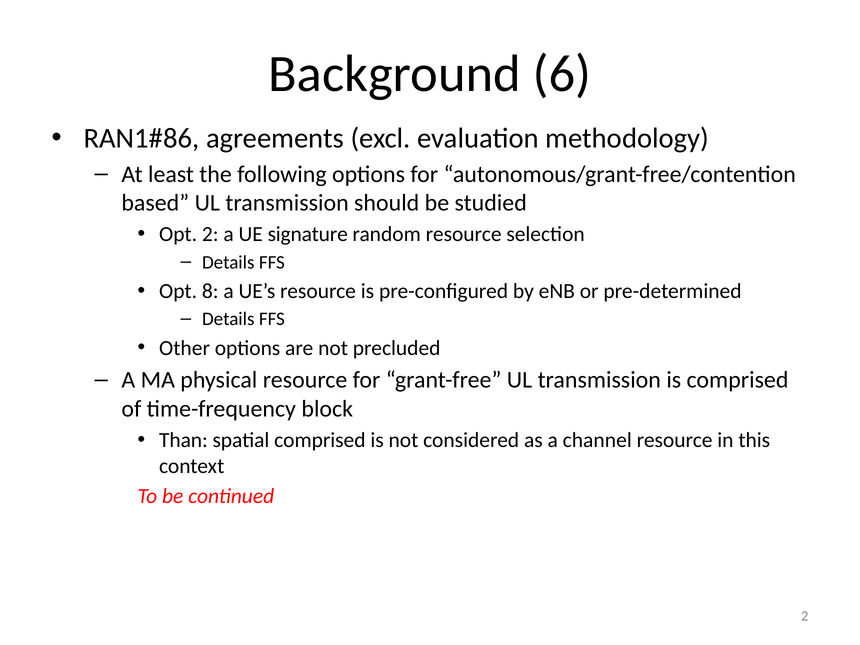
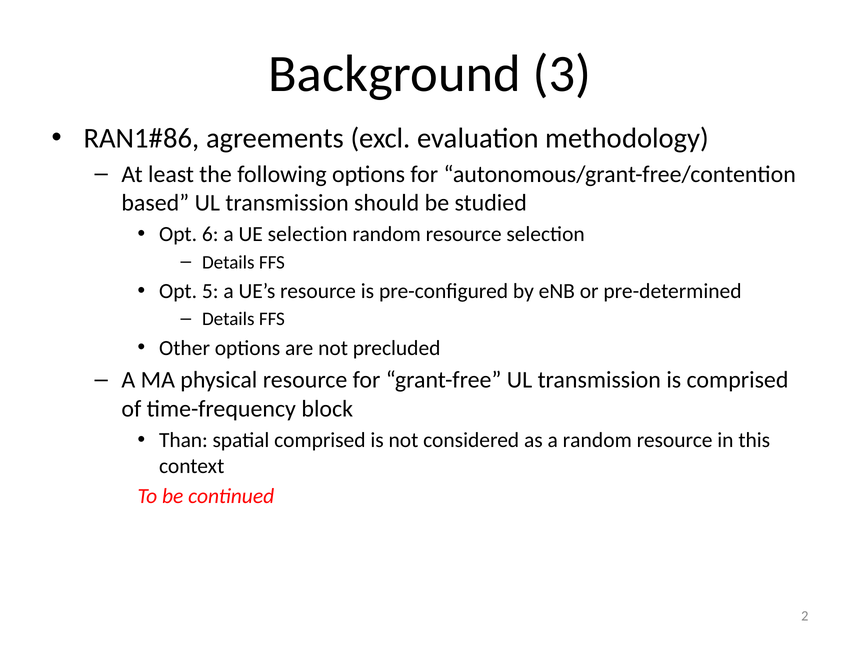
6: 6 -> 3
Opt 2: 2 -> 6
UE signature: signature -> selection
8: 8 -> 5
a channel: channel -> random
